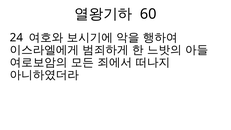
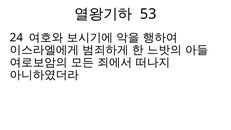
60: 60 -> 53
